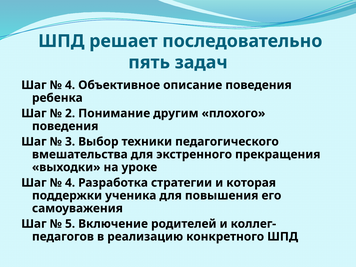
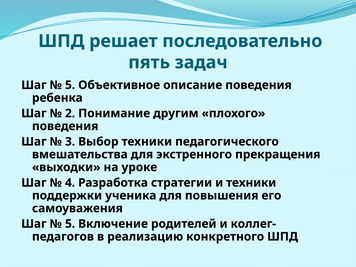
4 at (70, 85): 4 -> 5
и которая: которая -> техники
